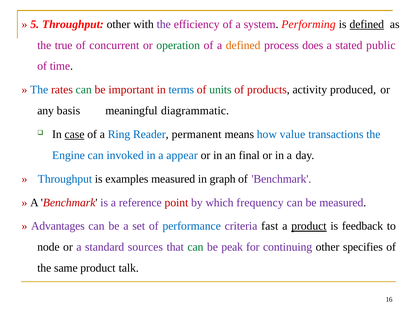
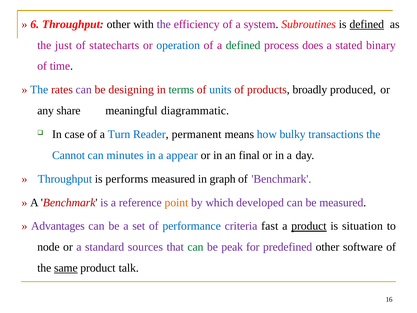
5: 5 -> 6
Performing: Performing -> Subroutines
true: true -> just
concurrent: concurrent -> statecharts
operation colour: green -> blue
defined at (243, 45) colour: orange -> green
public: public -> binary
can at (84, 90) colour: green -> purple
important: important -> designing
terms colour: blue -> green
units colour: green -> blue
activity: activity -> broadly
basis: basis -> share
case underline: present -> none
Ring: Ring -> Turn
value: value -> bulky
Engine: Engine -> Cannot
invoked: invoked -> minutes
examples: examples -> performs
point colour: red -> orange
frequency: frequency -> developed
feedback: feedback -> situation
continuing: continuing -> predefined
specifies: specifies -> software
same underline: none -> present
